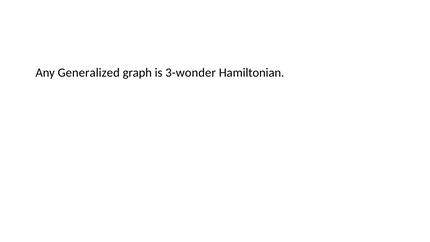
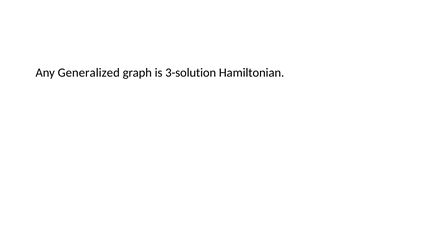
3-wonder: 3-wonder -> 3-solution
